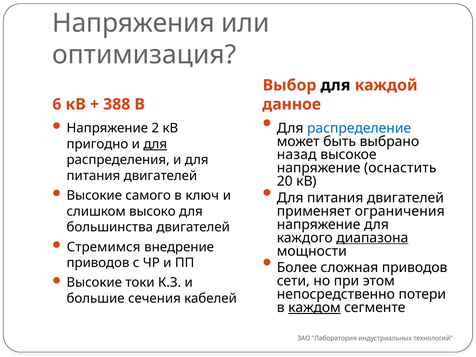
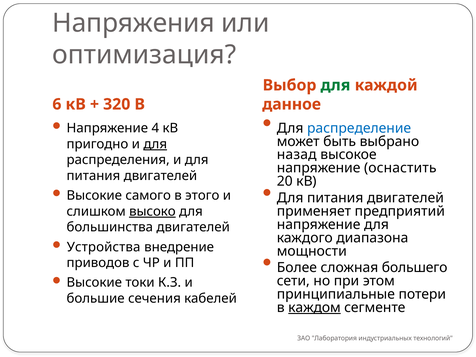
для at (335, 85) colour: black -> green
388: 388 -> 320
2: 2 -> 4
ключ: ключ -> этого
ограничения: ограничения -> предприятий
высоко underline: none -> present
диапазона underline: present -> none
Стремимся: Стремимся -> Устройства
сложная приводов: приводов -> большего
непосредственно: непосредственно -> принципиальные
